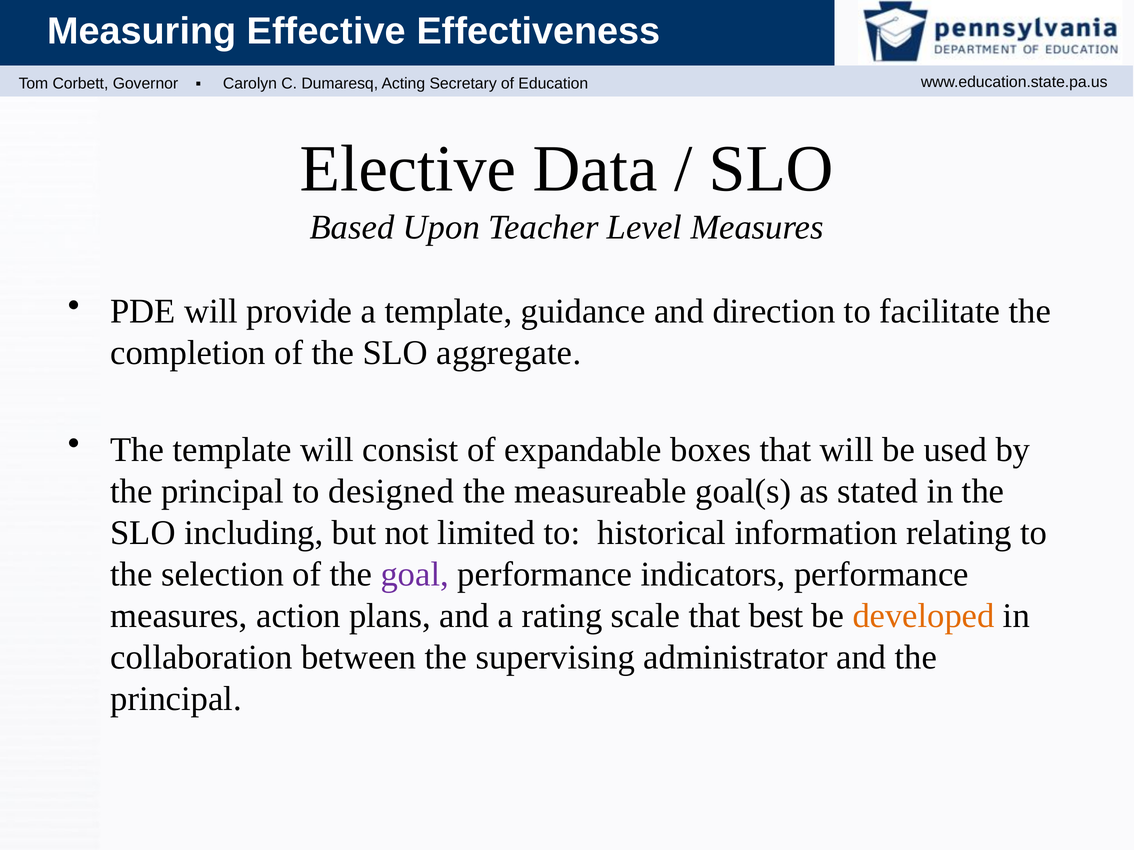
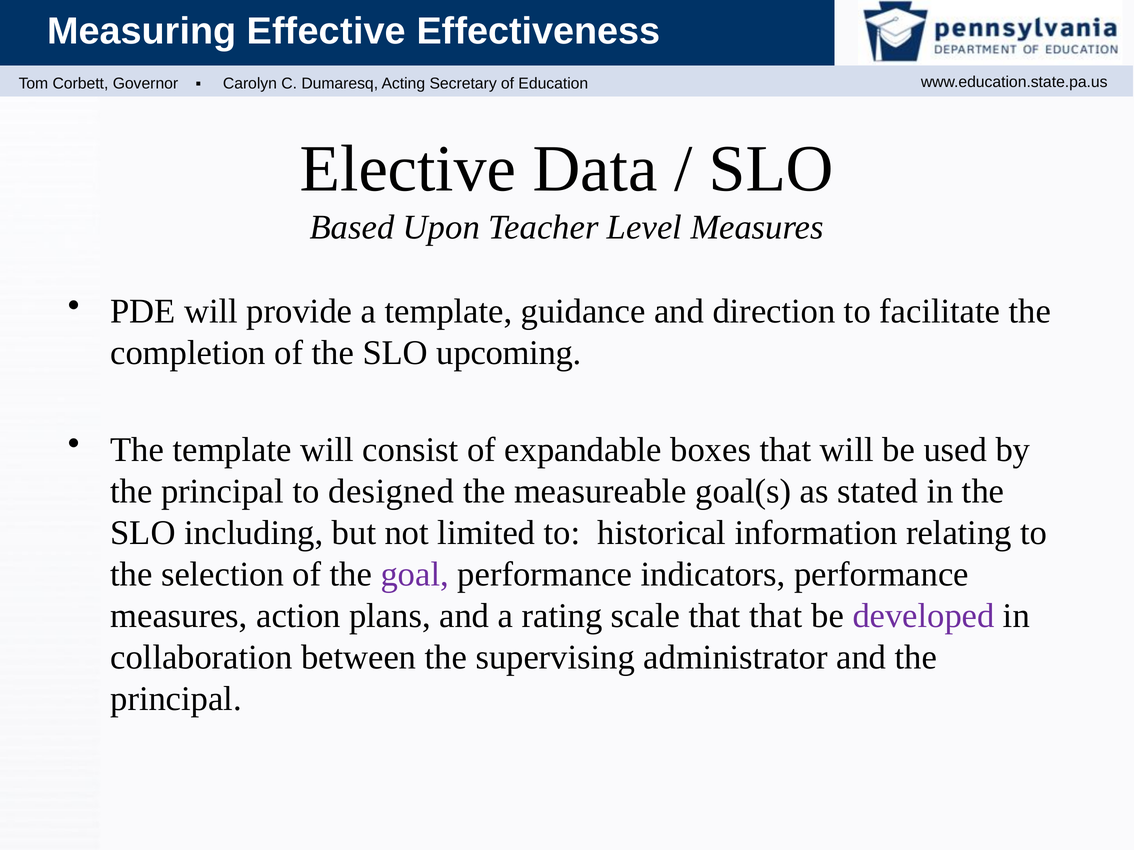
aggregate: aggregate -> upcoming
that best: best -> that
developed colour: orange -> purple
